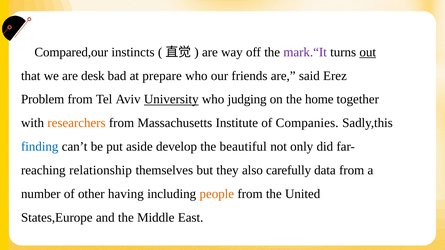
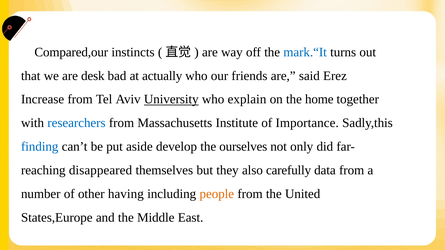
mark.“It colour: purple -> blue
out underline: present -> none
prepare: prepare -> actually
Problem: Problem -> Increase
judging: judging -> explain
researchers colour: orange -> blue
Companies: Companies -> Importance
beautiful: beautiful -> ourselves
relationship: relationship -> disappeared
